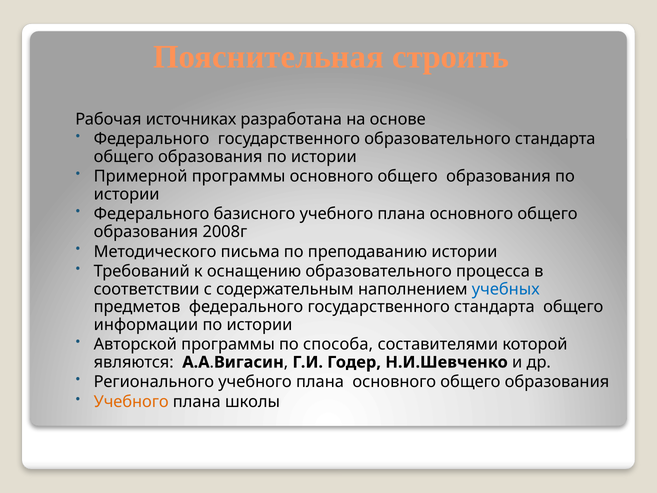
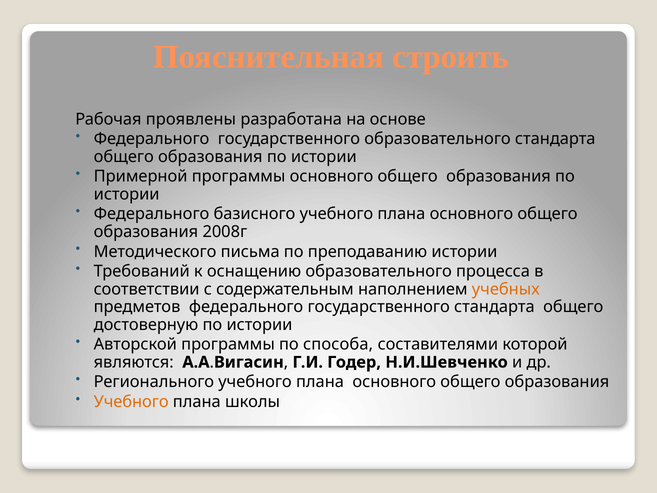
источниках: источниках -> проявлены
учебных colour: blue -> orange
информации: информации -> достоверную
